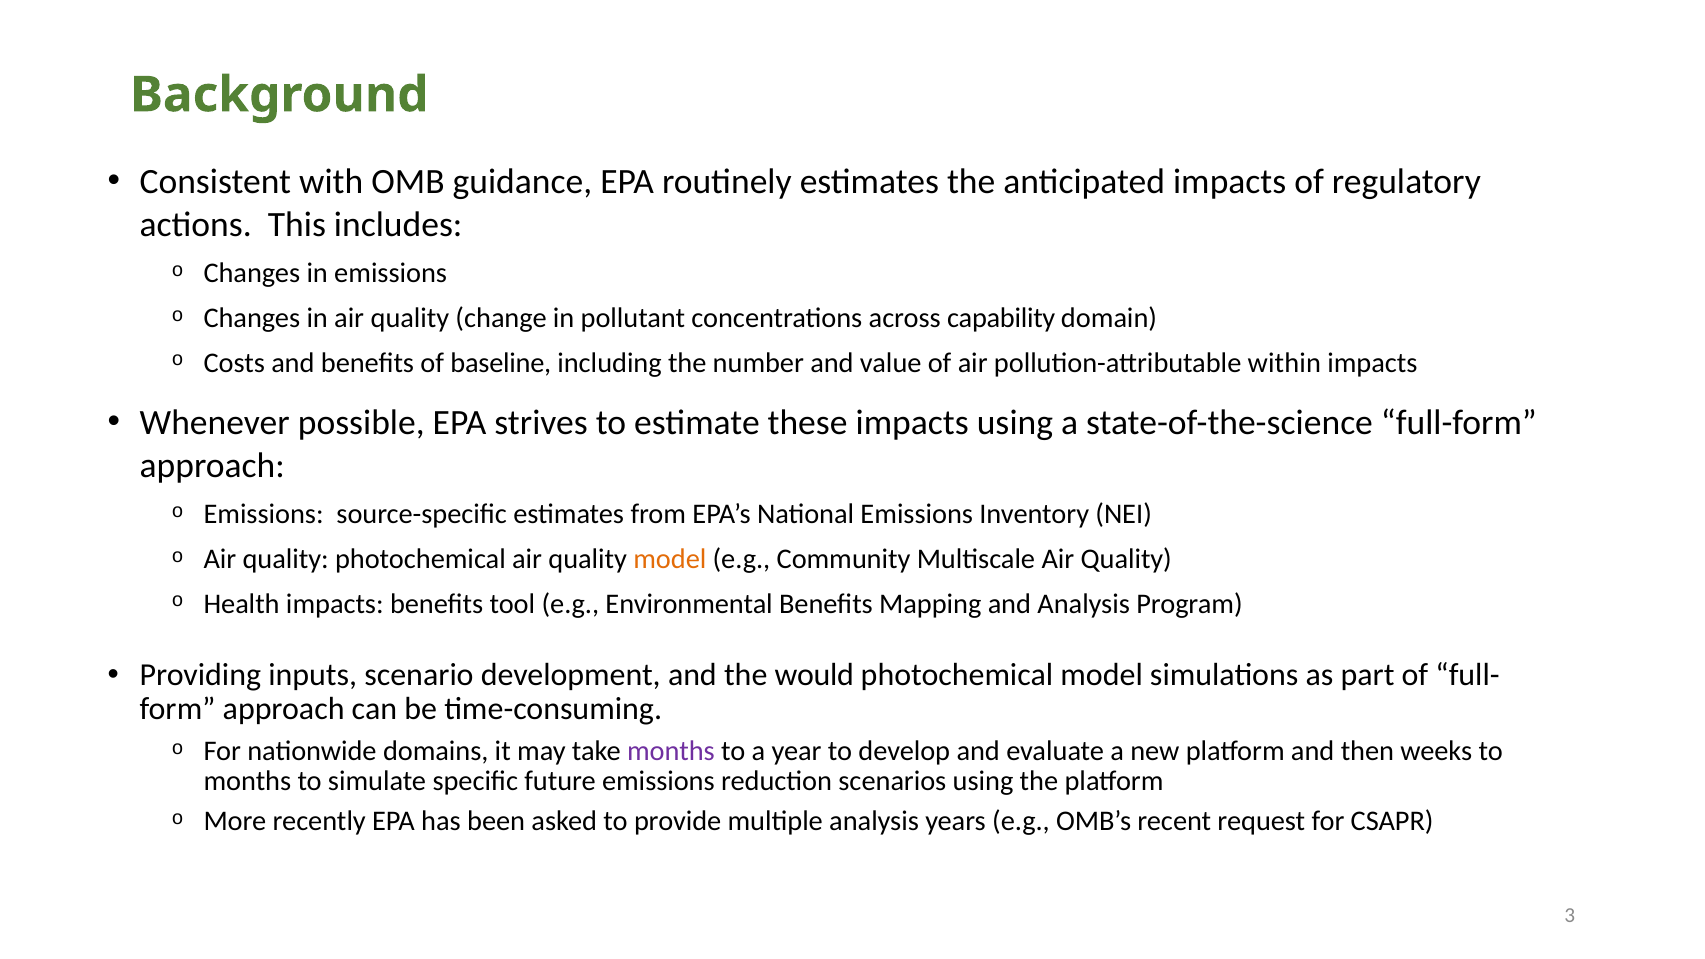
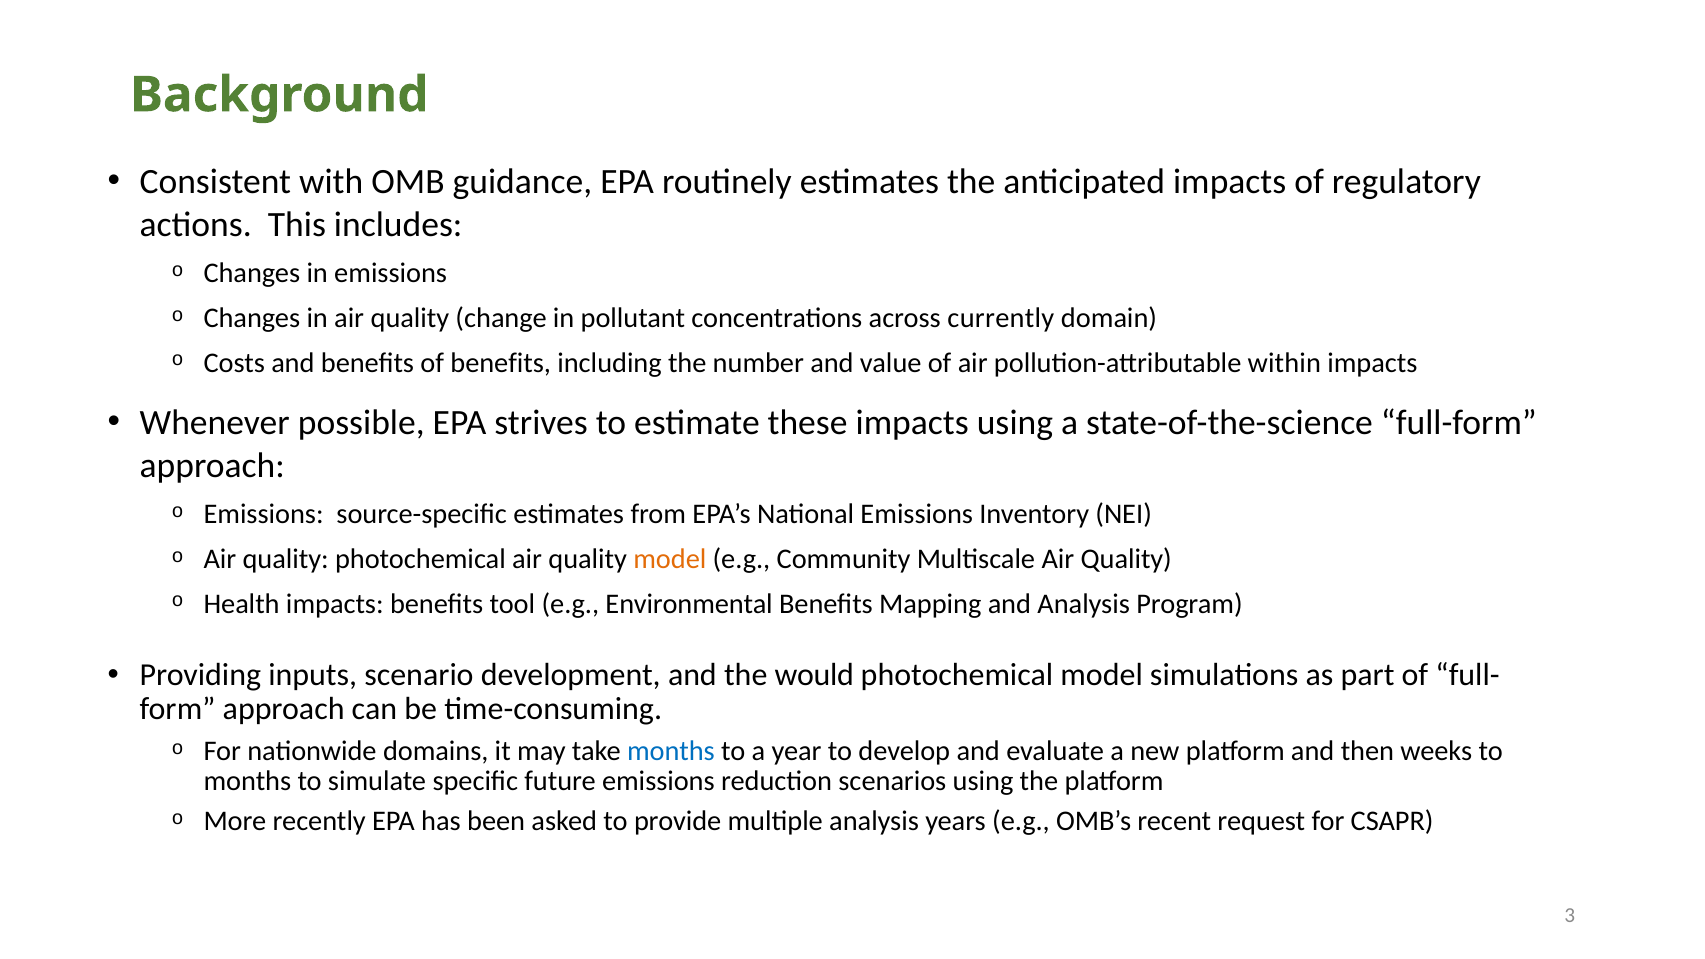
capability: capability -> currently
of baseline: baseline -> benefits
months at (671, 751) colour: purple -> blue
